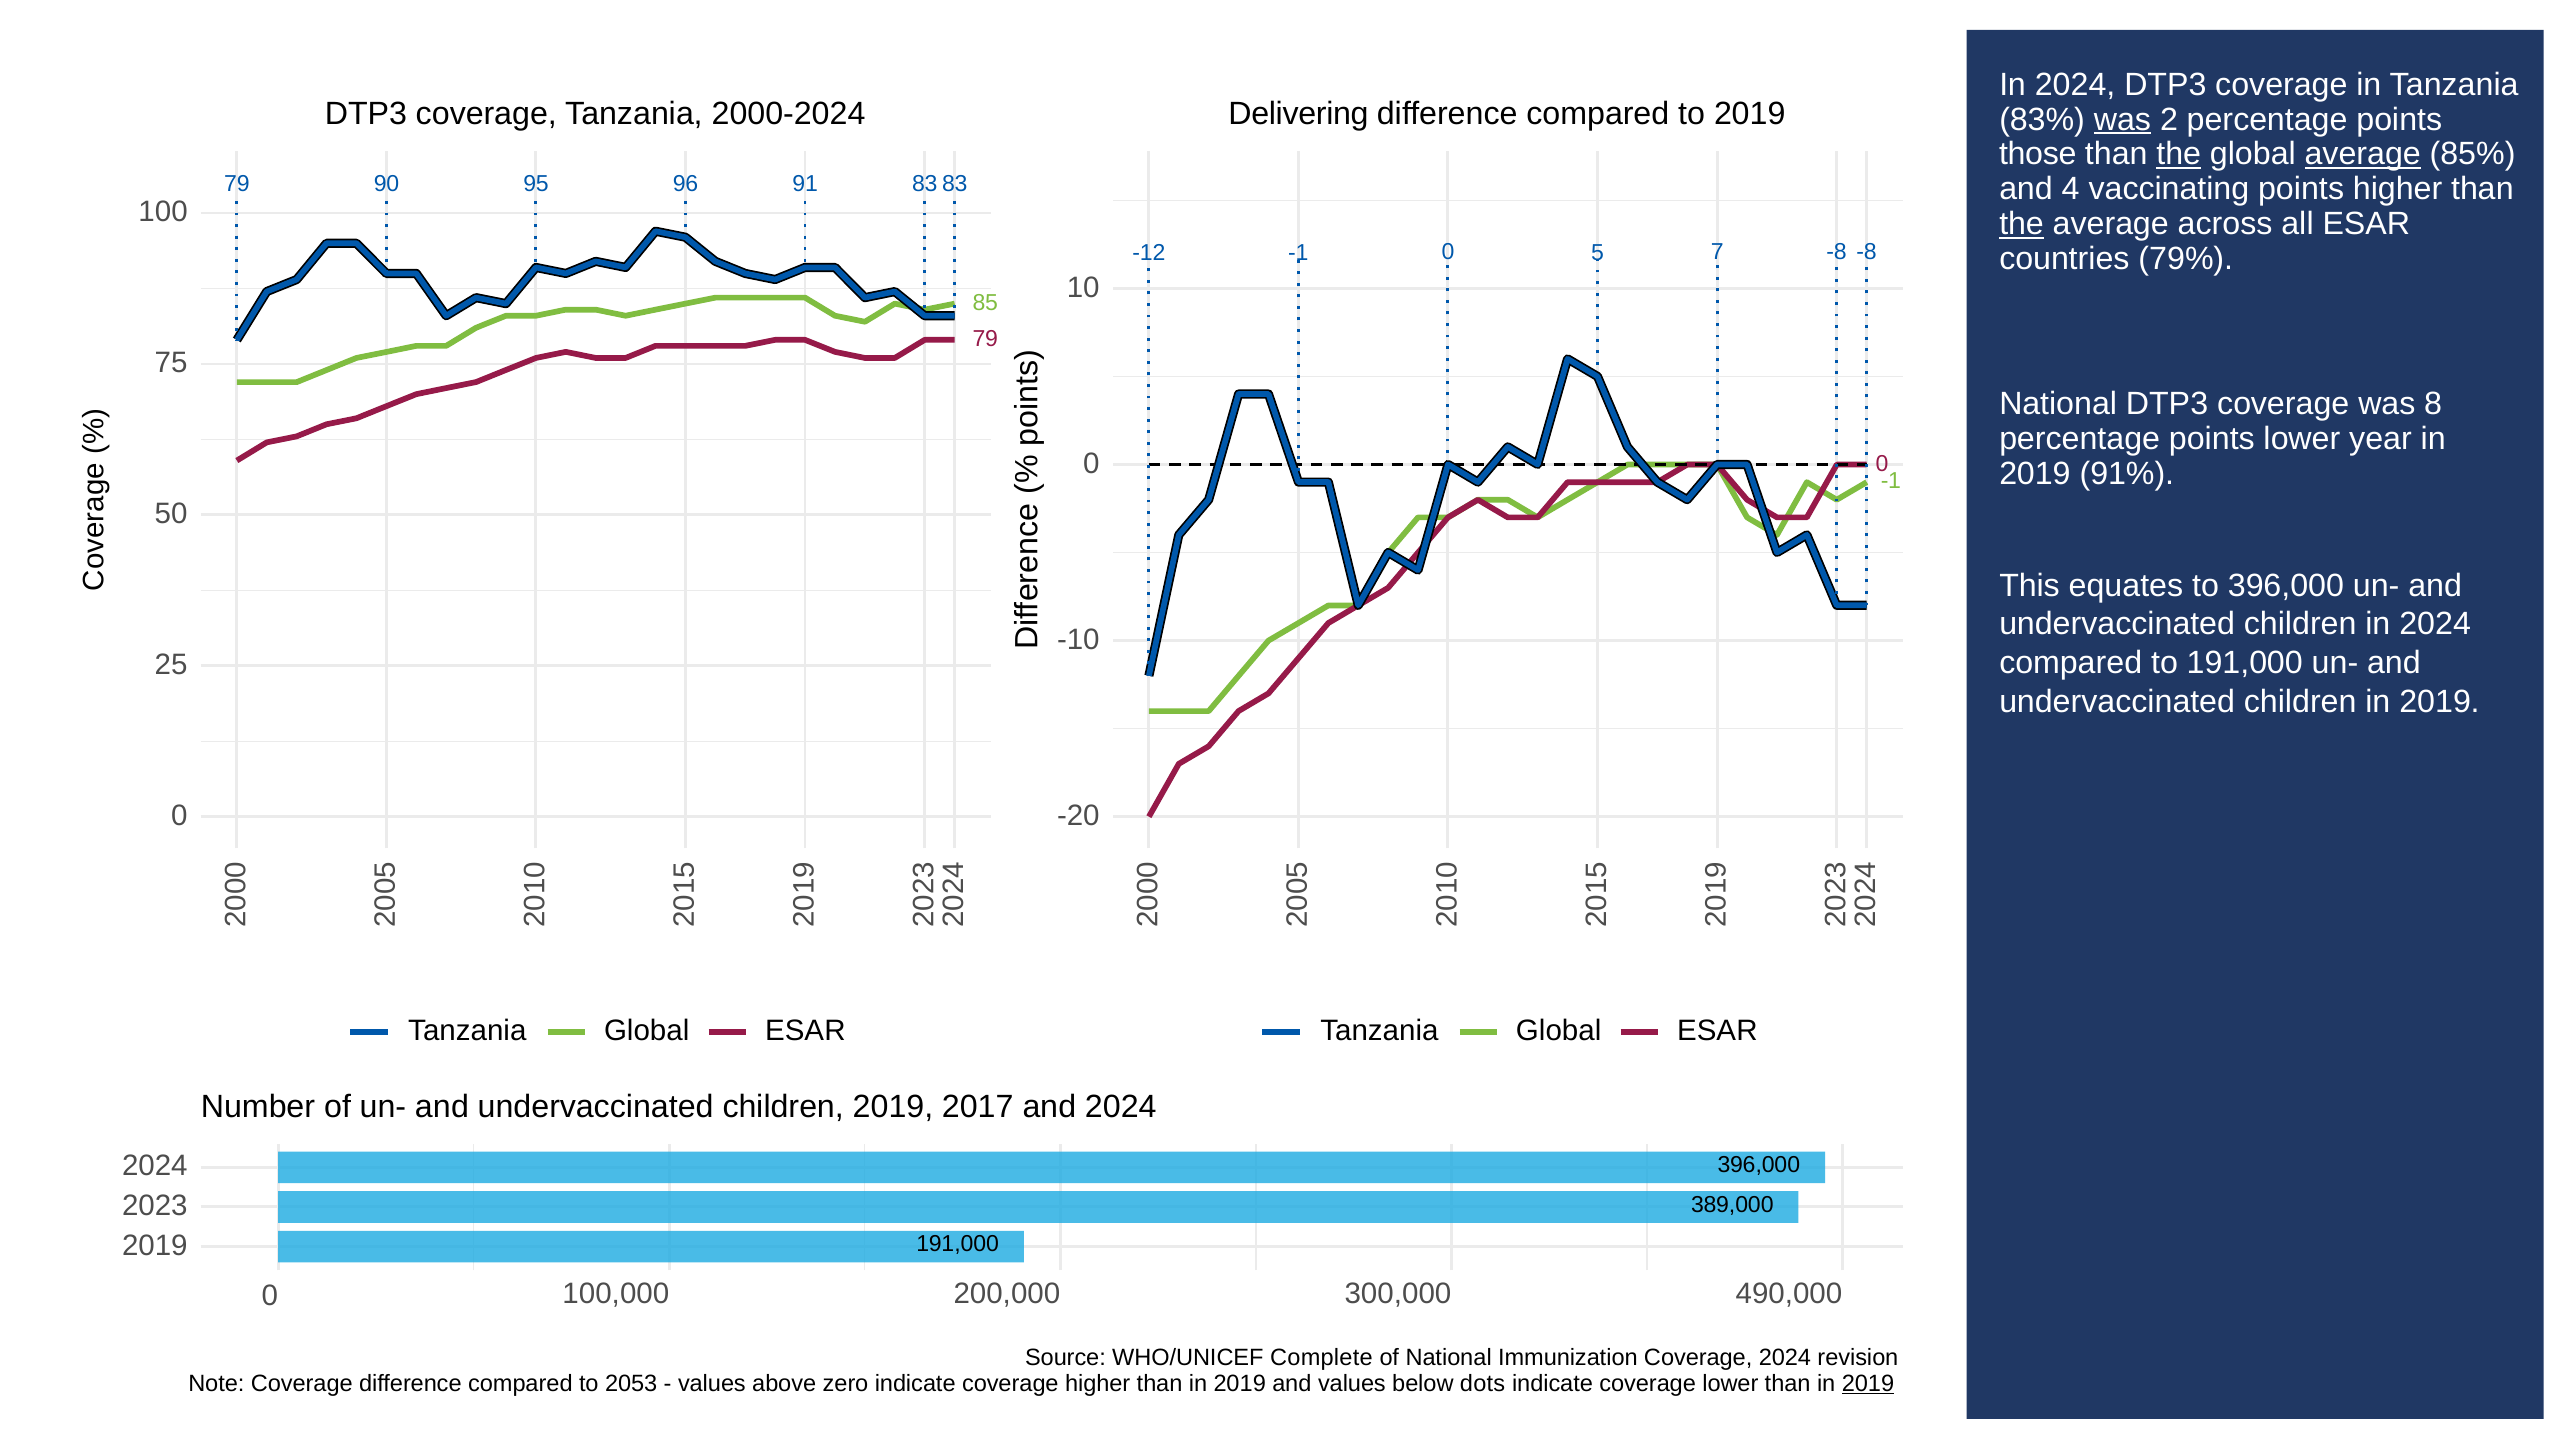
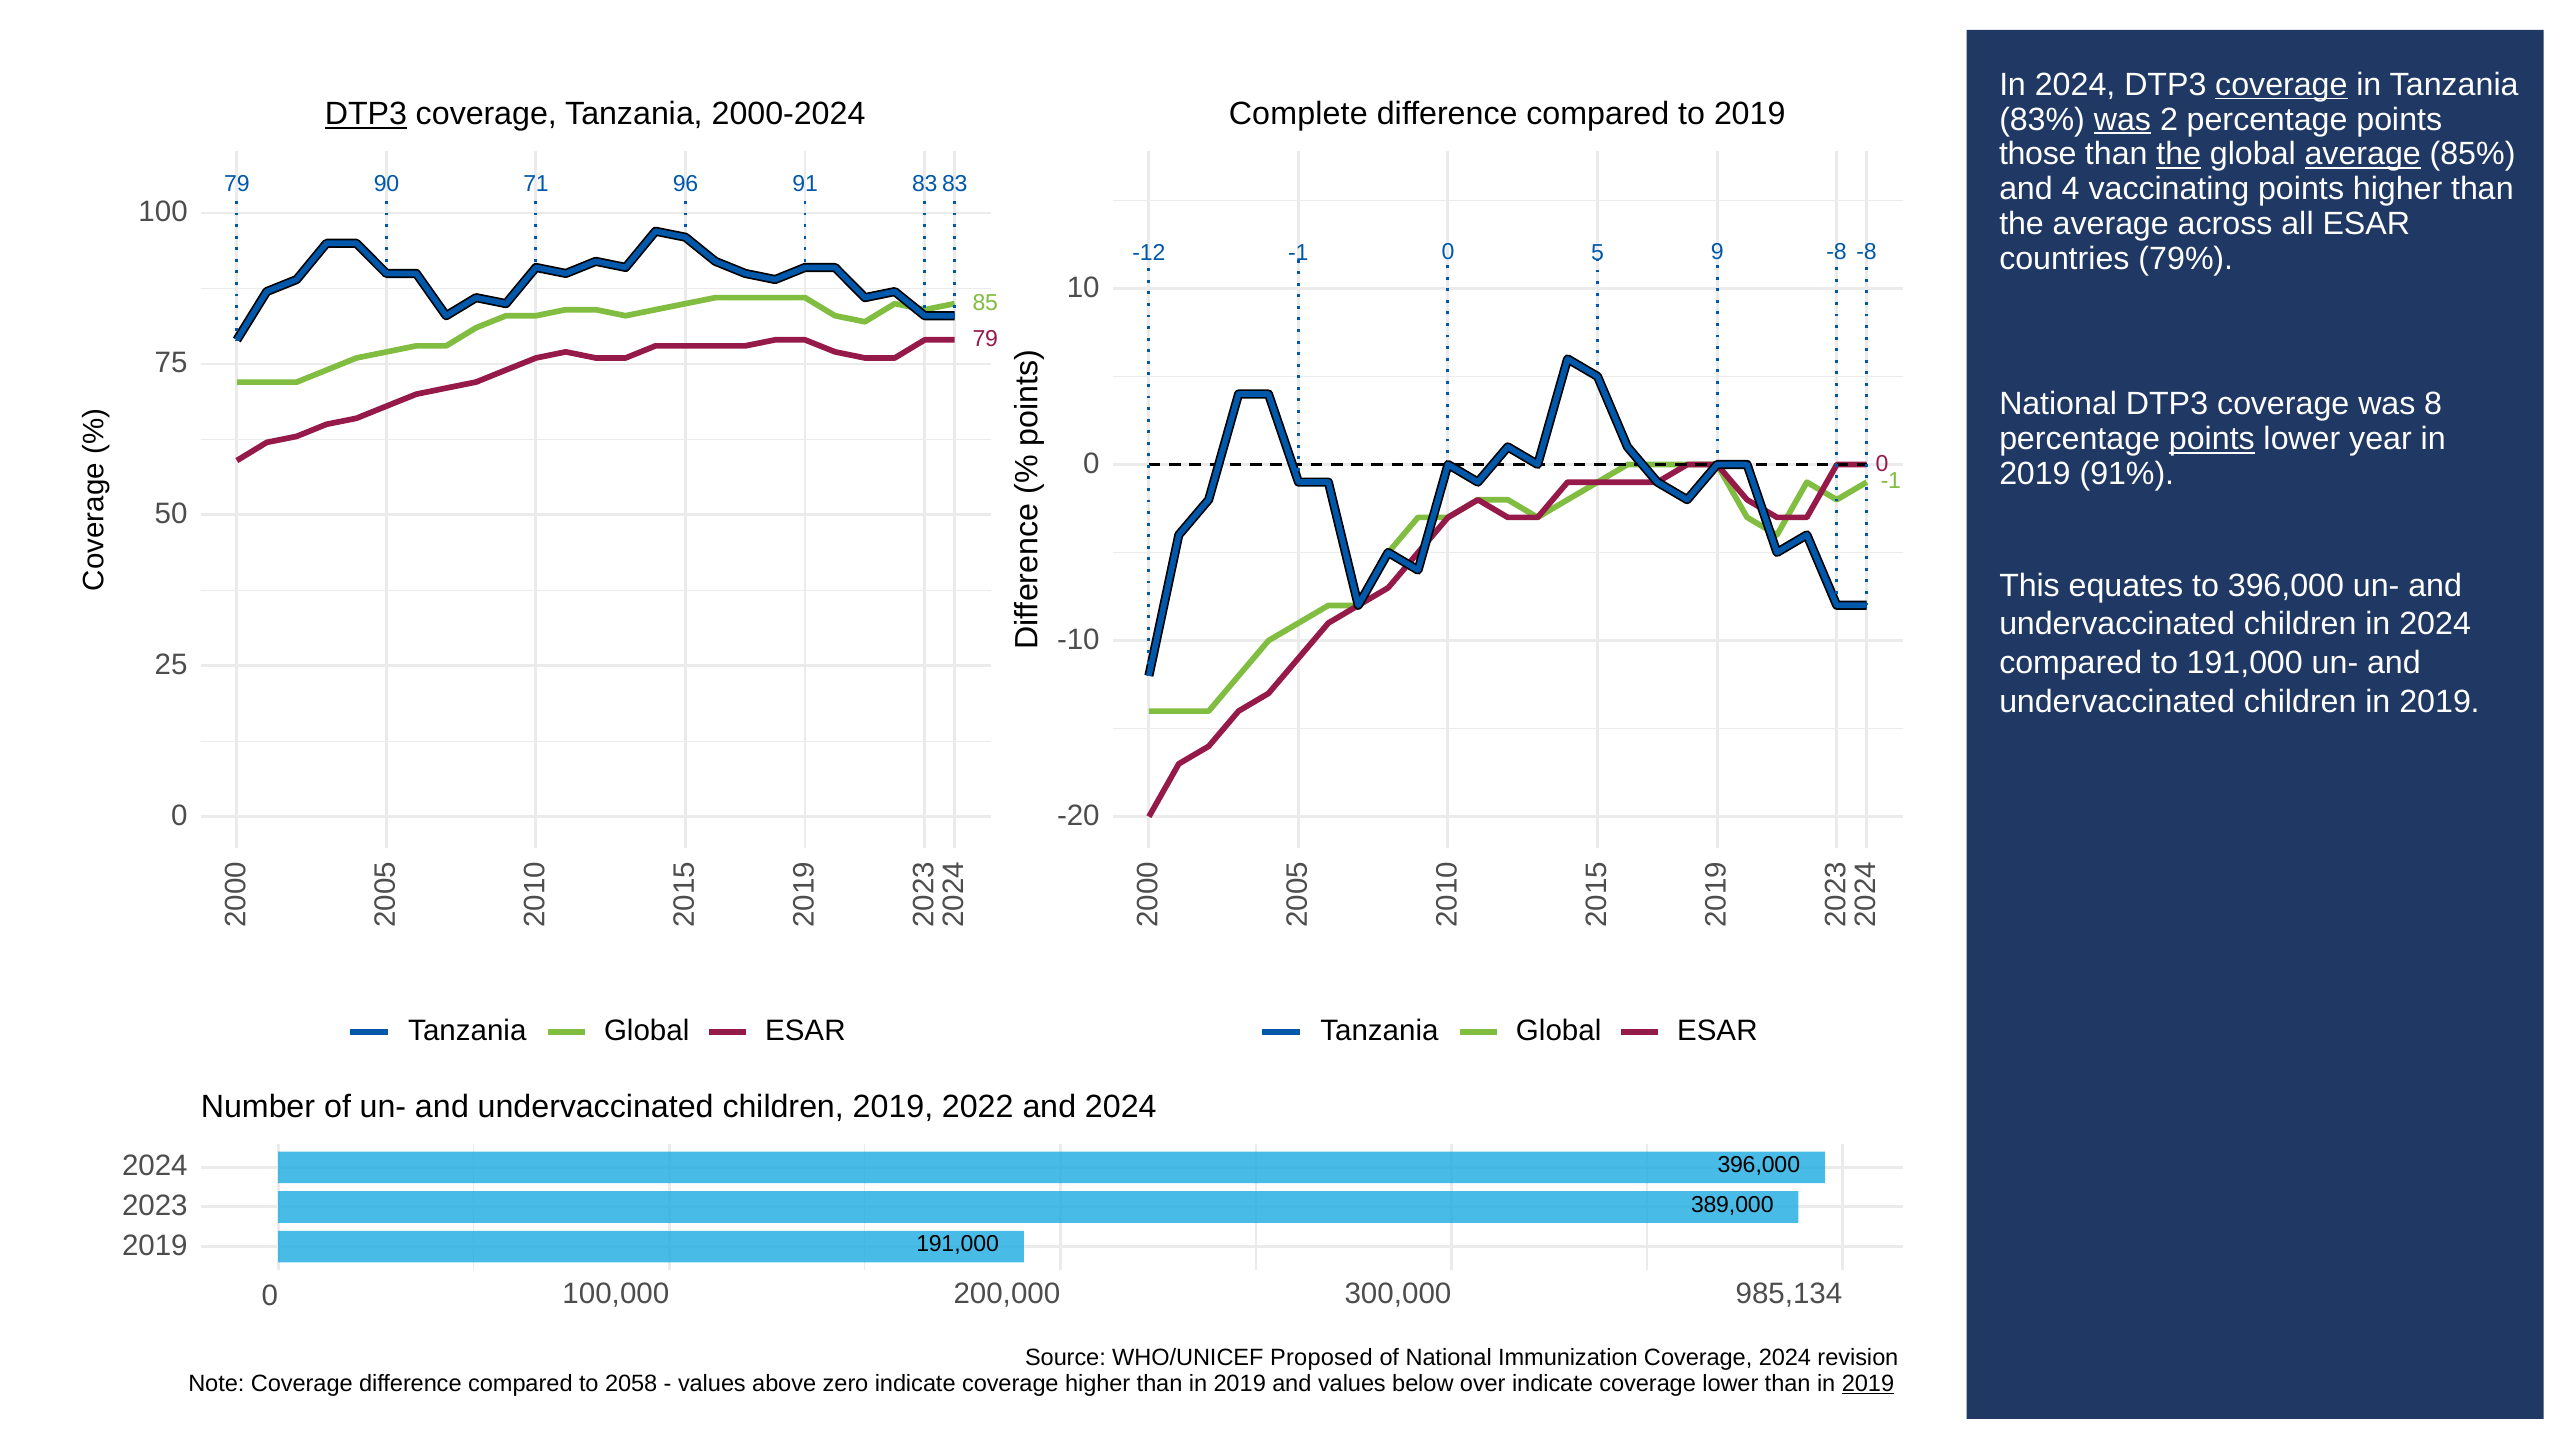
coverage at (2281, 85) underline: none -> present
Delivering: Delivering -> Complete
DTP3 at (366, 114) underline: none -> present
95: 95 -> 71
the at (2022, 224) underline: present -> none
5 7: 7 -> 9
points at (2212, 439) underline: none -> present
2017: 2017 -> 2022
490,000: 490,000 -> 985,134
Complete: Complete -> Proposed
2053: 2053 -> 2058
dots: dots -> over
